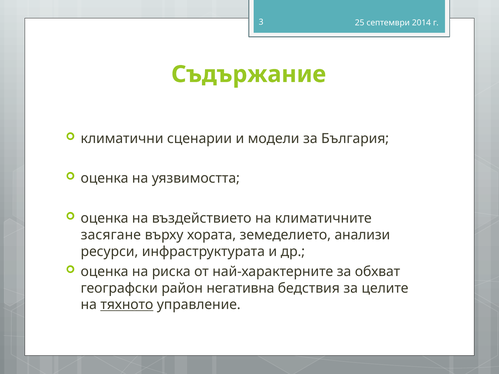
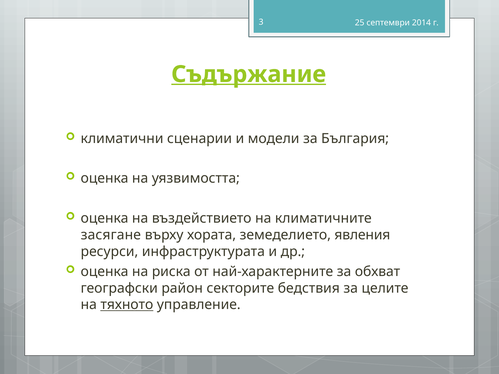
Съдържание underline: none -> present
анализи: анализи -> явления
негативна: негативна -> секторите
